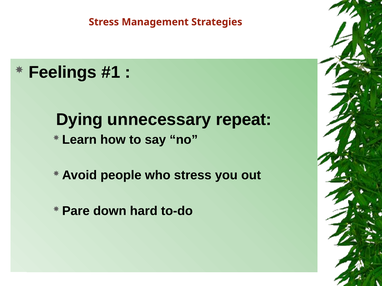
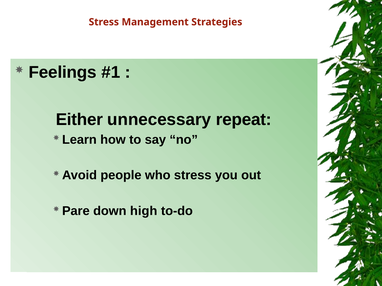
Dying: Dying -> Either
hard: hard -> high
